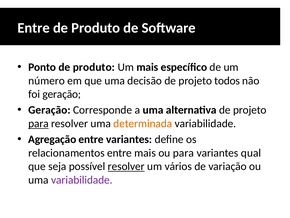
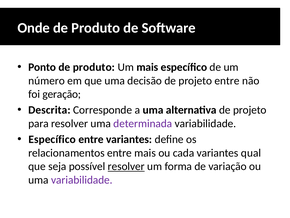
Entre at (34, 28): Entre -> Onde
projeto todos: todos -> entre
Geração at (49, 110): Geração -> Descrita
para at (39, 123) underline: present -> none
determinada colour: orange -> purple
Agregação at (52, 139): Agregação -> Específico
ou para: para -> cada
vários: vários -> forma
